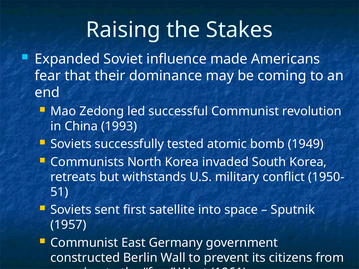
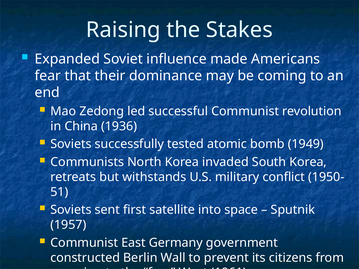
1993: 1993 -> 1936
